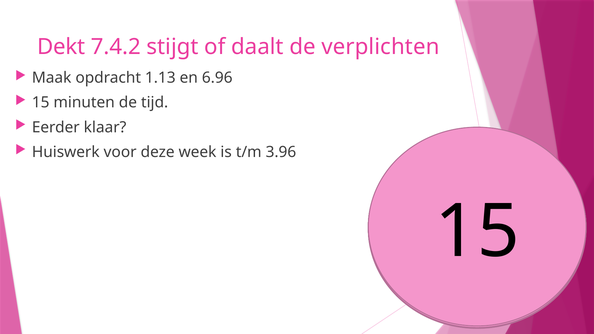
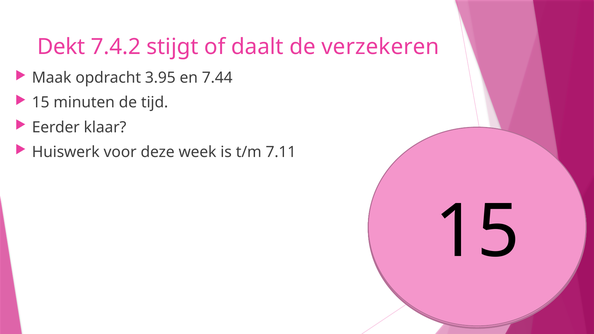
verplichten: verplichten -> verzekeren
1.13: 1.13 -> 3.95
6.96: 6.96 -> 7.44
3.96: 3.96 -> 7.11
